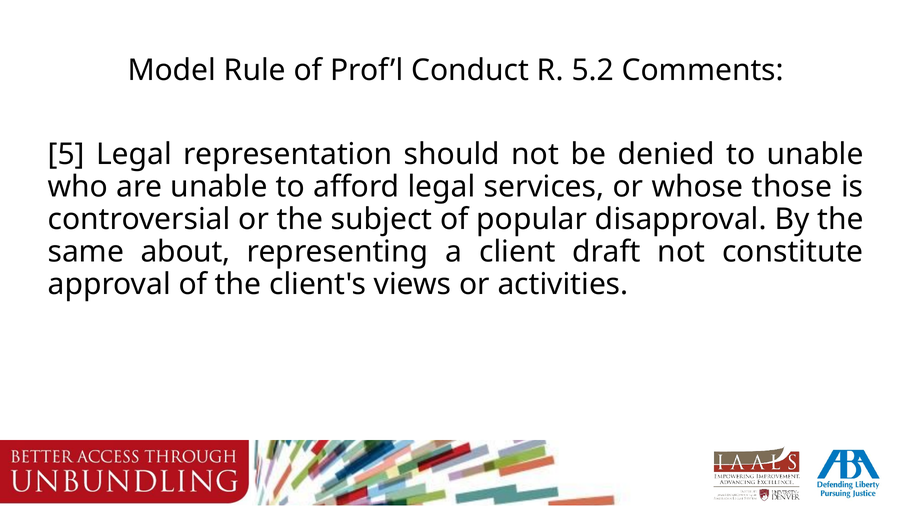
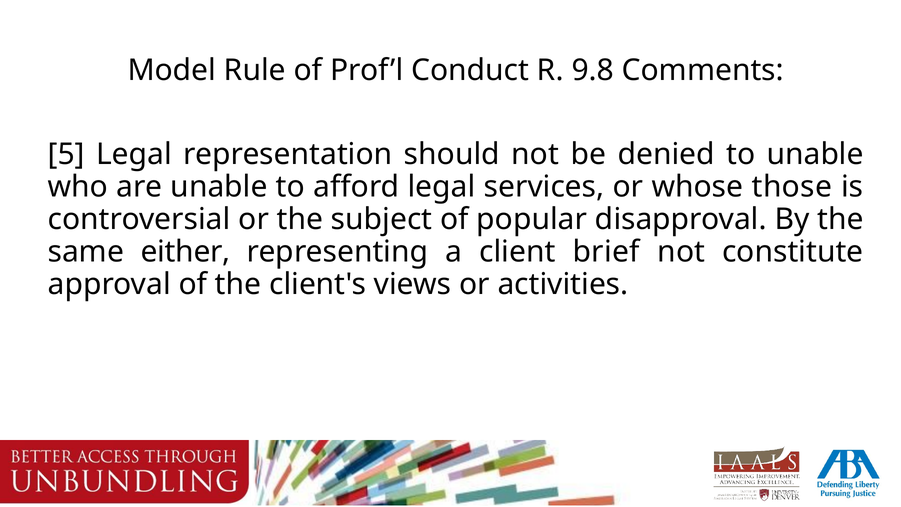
5.2: 5.2 -> 9.8
about: about -> either
draft: draft -> brief
